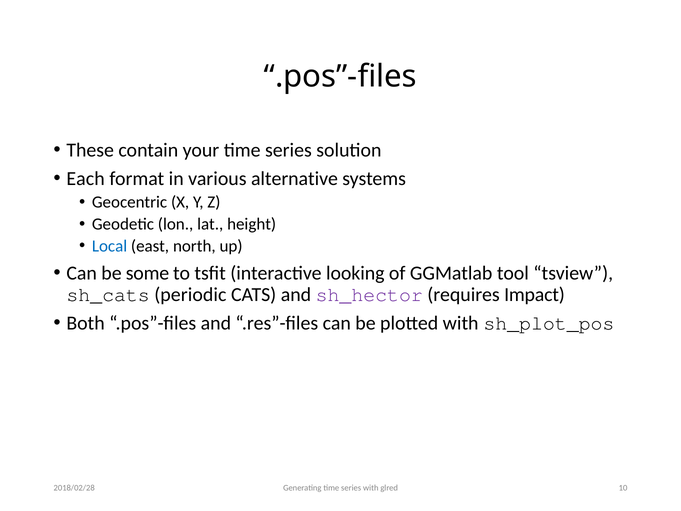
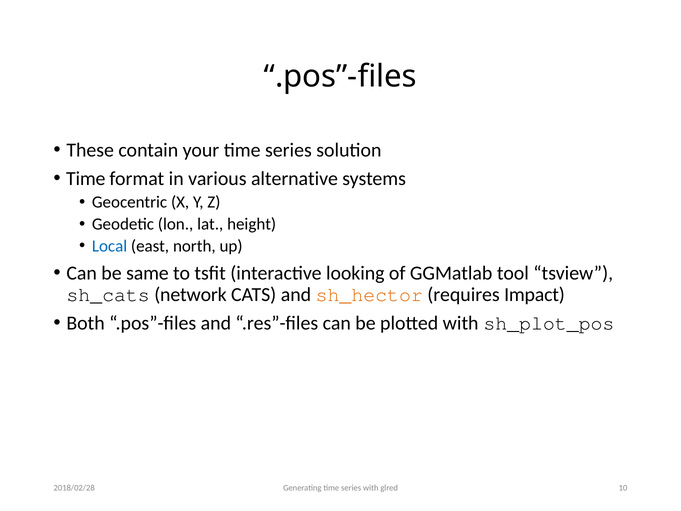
Each at (86, 179): Each -> Time
some: some -> same
periodic: periodic -> network
sh_hector colour: purple -> orange
